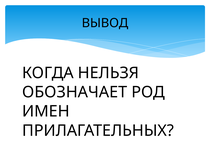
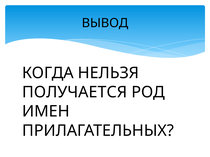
ОБОЗНАЧАЕТ: ОБОЗНАЧАЕТ -> ПОЛУЧАЕТСЯ
